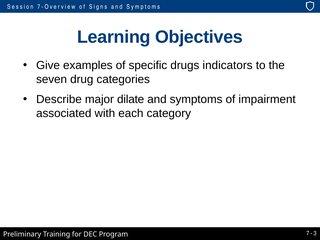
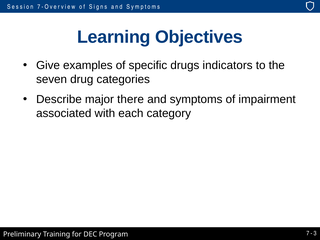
dilate: dilate -> there
